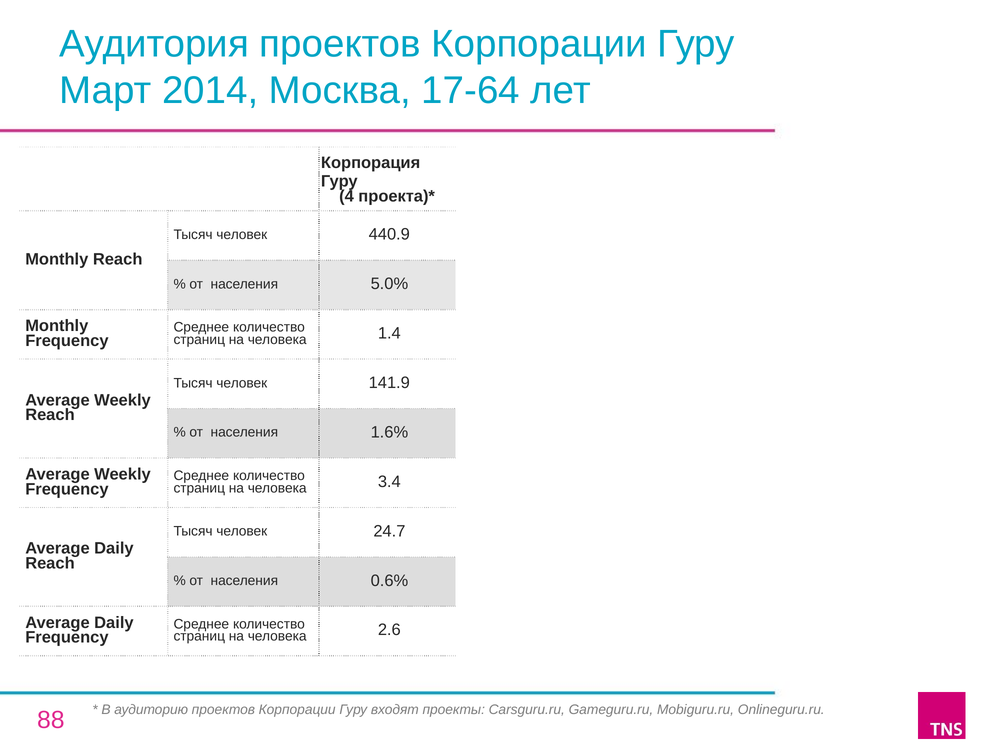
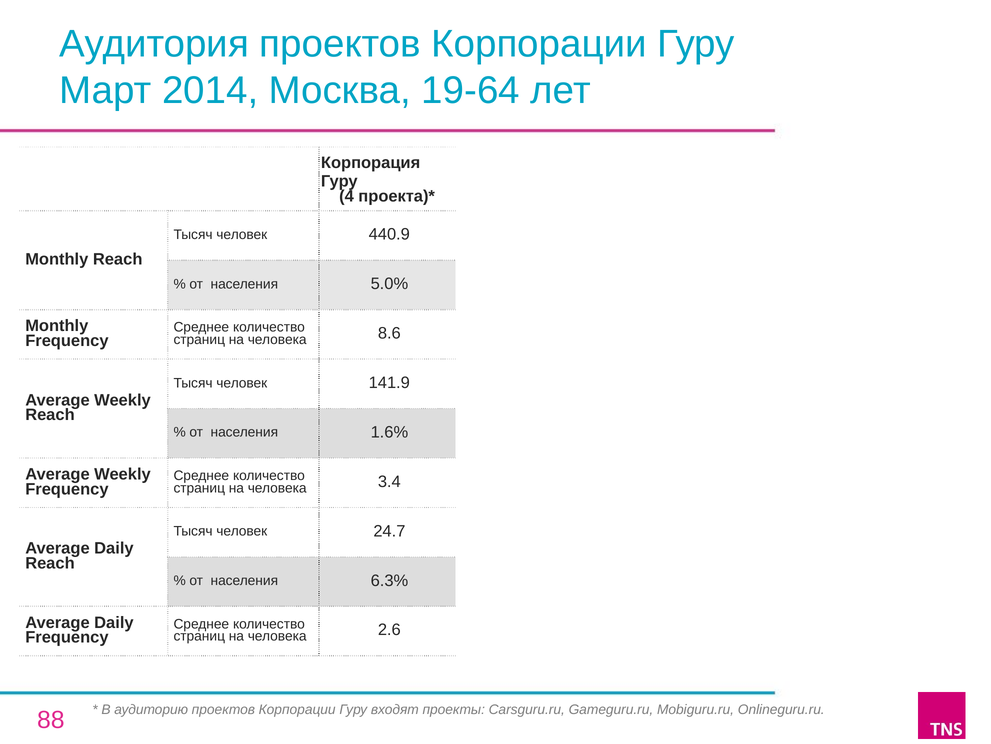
17-64: 17-64 -> 19-64
1.4: 1.4 -> 8.6
0.6%: 0.6% -> 6.3%
